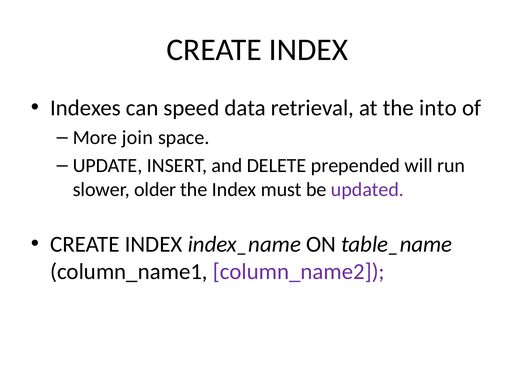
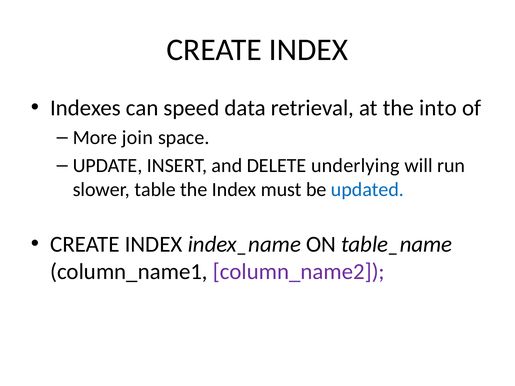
prepended: prepended -> underlying
older: older -> table
updated colour: purple -> blue
